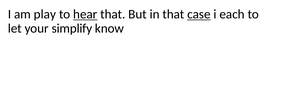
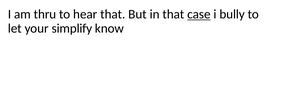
play: play -> thru
hear underline: present -> none
each: each -> bully
